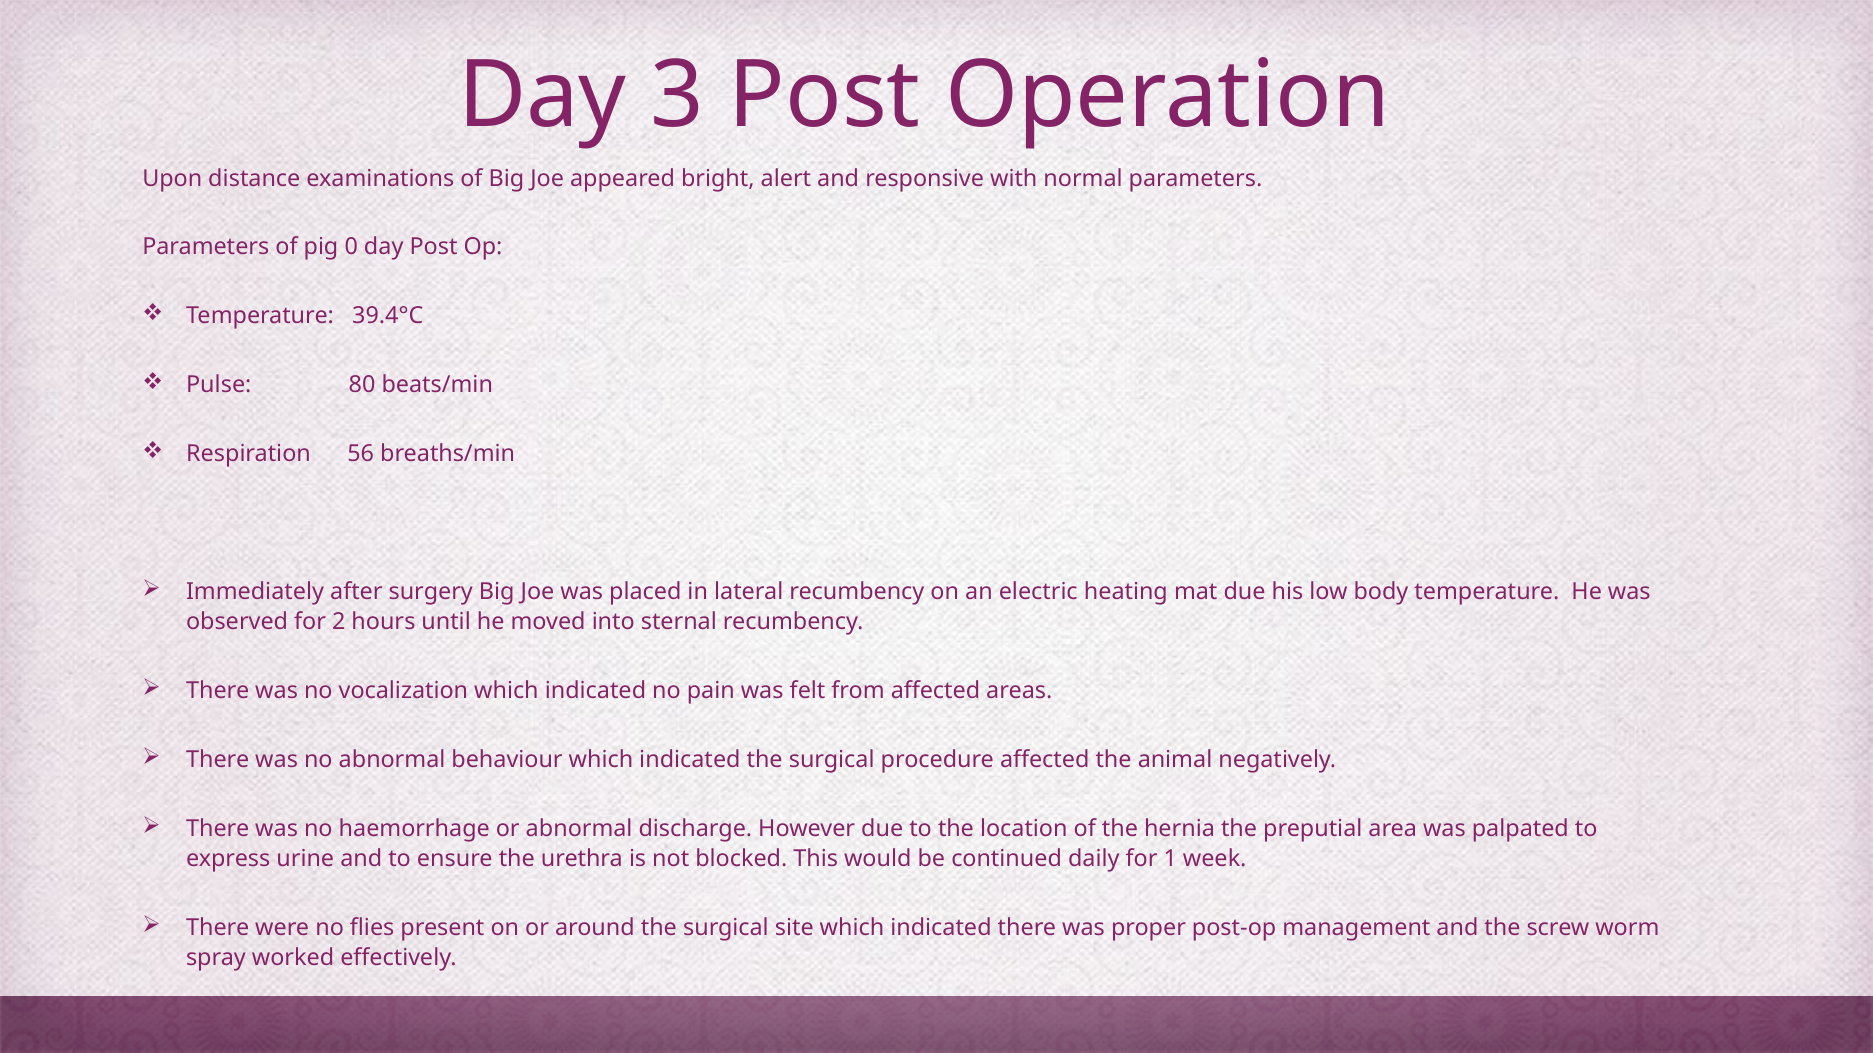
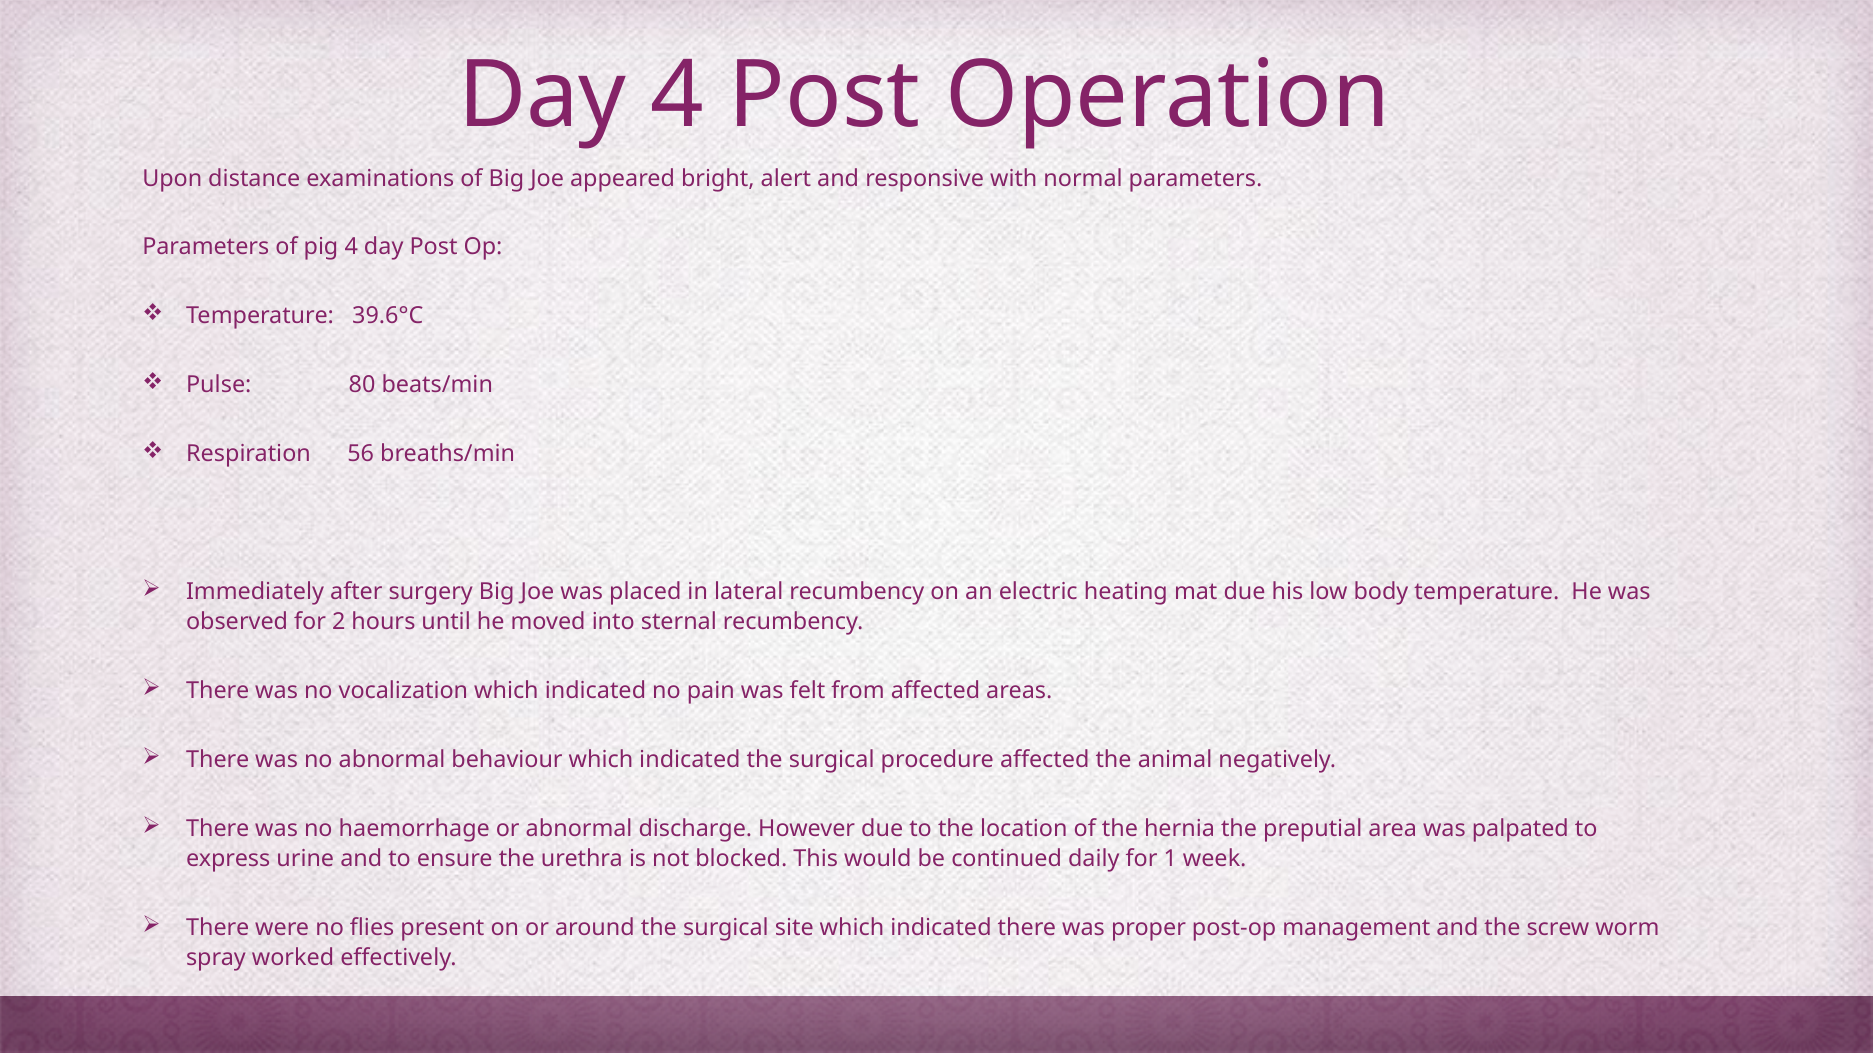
Day 3: 3 -> 4
pig 0: 0 -> 4
39.4°C: 39.4°C -> 39.6°C
